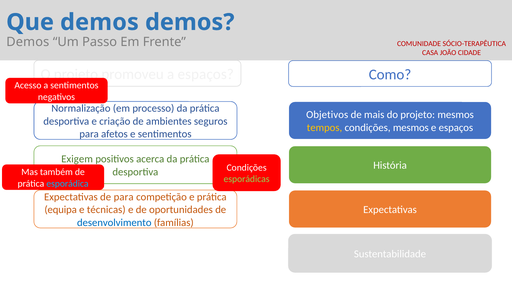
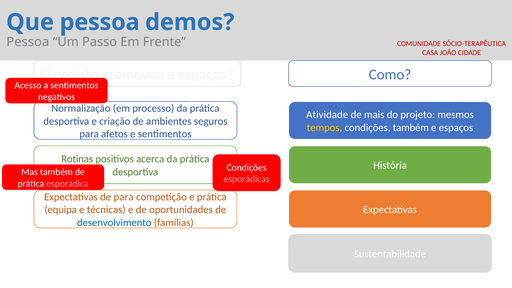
Que demos: demos -> pessoa
Demos at (28, 42): Demos -> Pessoa
Objetivos: Objetivos -> Atividade
condições mesmos: mesmos -> também
Exigem: Exigem -> Rotinas
esporádicas colour: light green -> pink
esporádica colour: light blue -> pink
